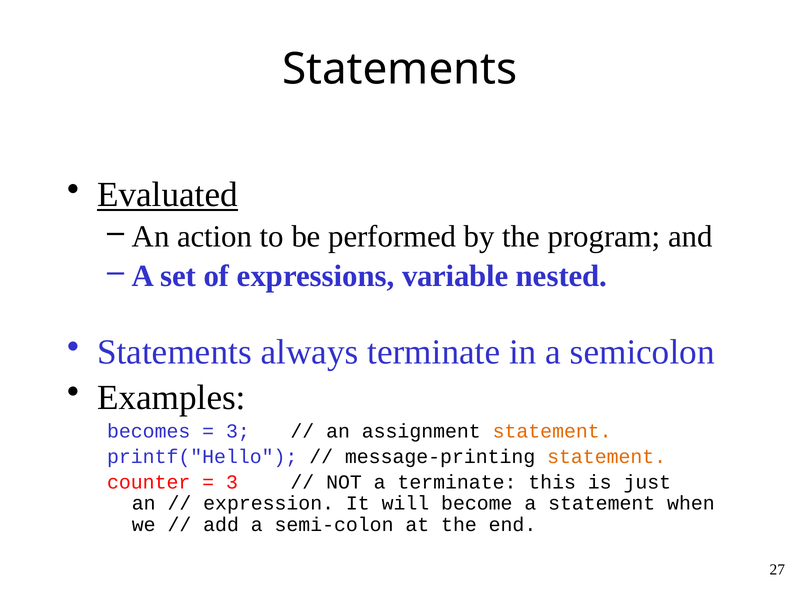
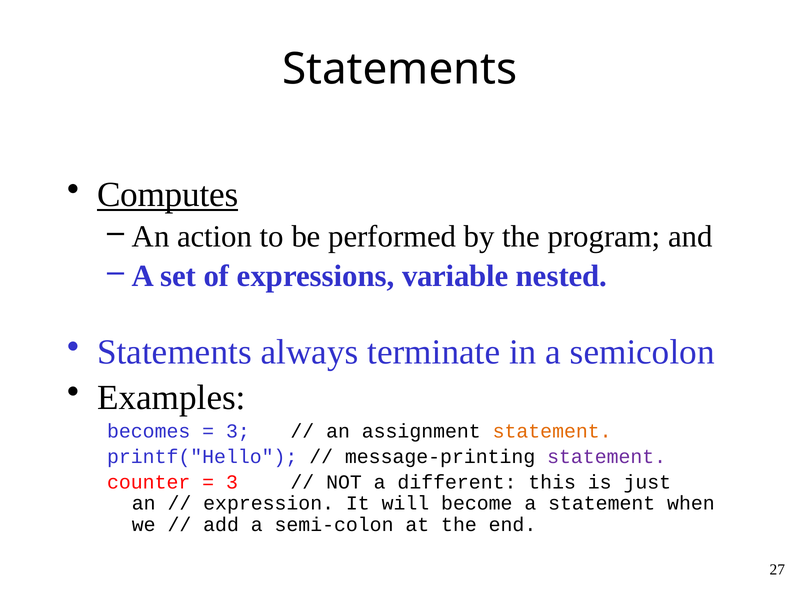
Evaluated: Evaluated -> Computes
statement at (607, 456) colour: orange -> purple
a terminate: terminate -> different
